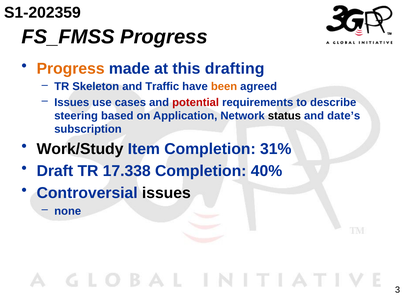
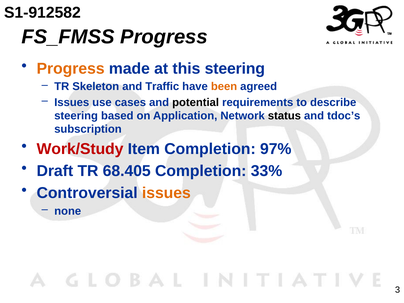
S1-202359: S1-202359 -> S1-912582
this drafting: drafting -> steering
potential colour: red -> black
date’s: date’s -> tdoc’s
Work/Study colour: black -> red
31%: 31% -> 97%
17.338: 17.338 -> 68.405
40%: 40% -> 33%
issues at (166, 193) colour: black -> orange
